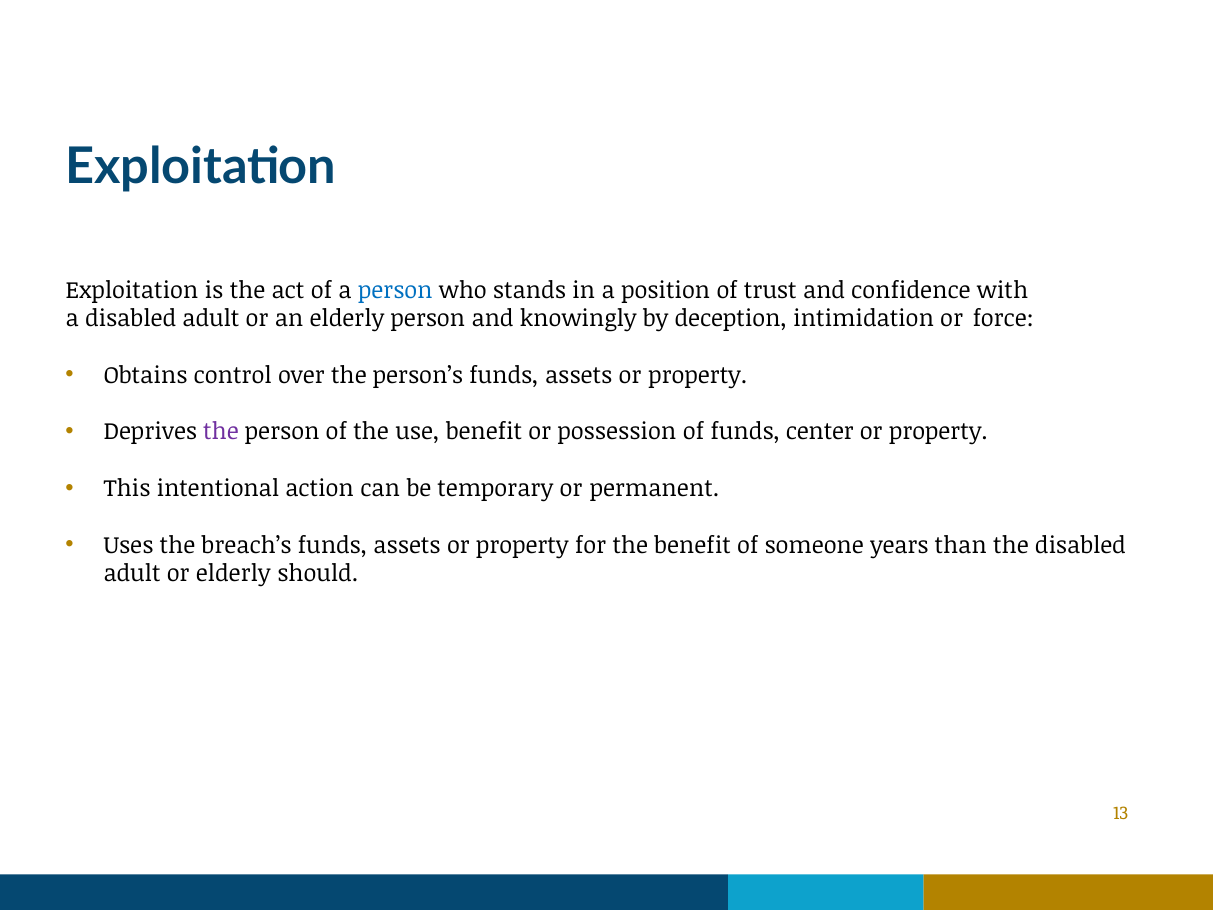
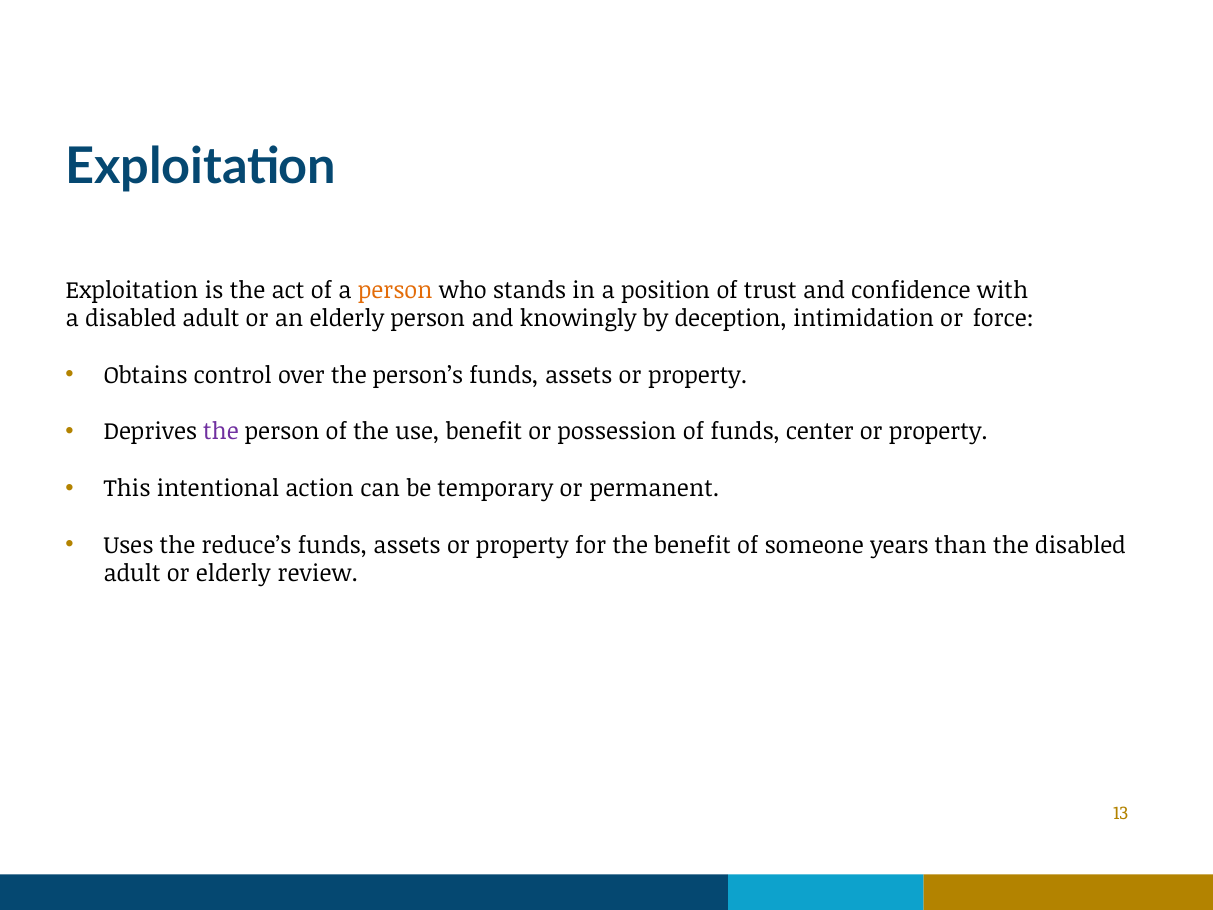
person at (395, 290) colour: blue -> orange
breach’s: breach’s -> reduce’s
should: should -> review
